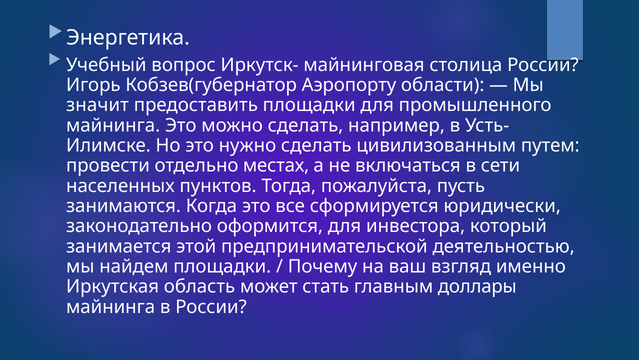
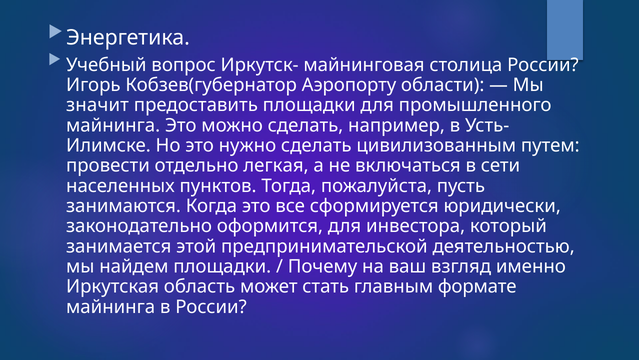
местах: местах -> легкая
доллары: доллары -> формате
